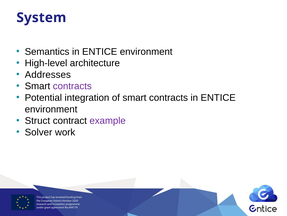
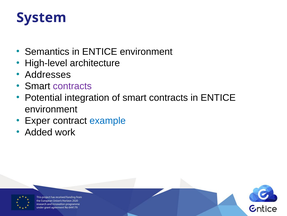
Struct: Struct -> Exper
example colour: purple -> blue
Solver: Solver -> Added
